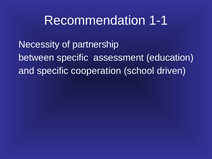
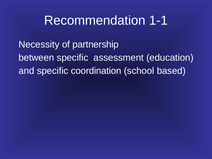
cooperation: cooperation -> coordination
driven: driven -> based
